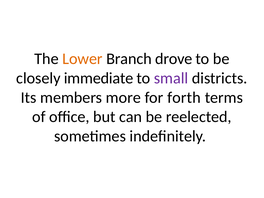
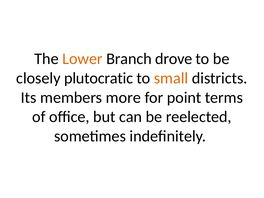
immediate: immediate -> plutocratic
small colour: purple -> orange
forth: forth -> point
